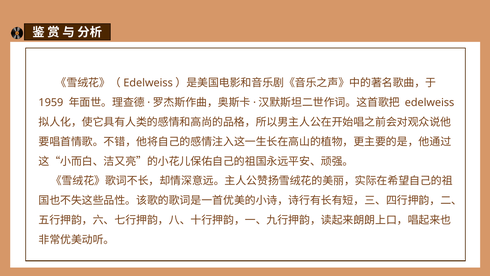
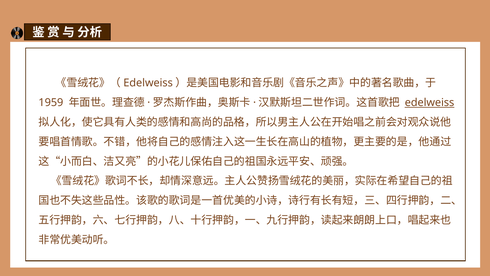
edelweiss underline: none -> present
